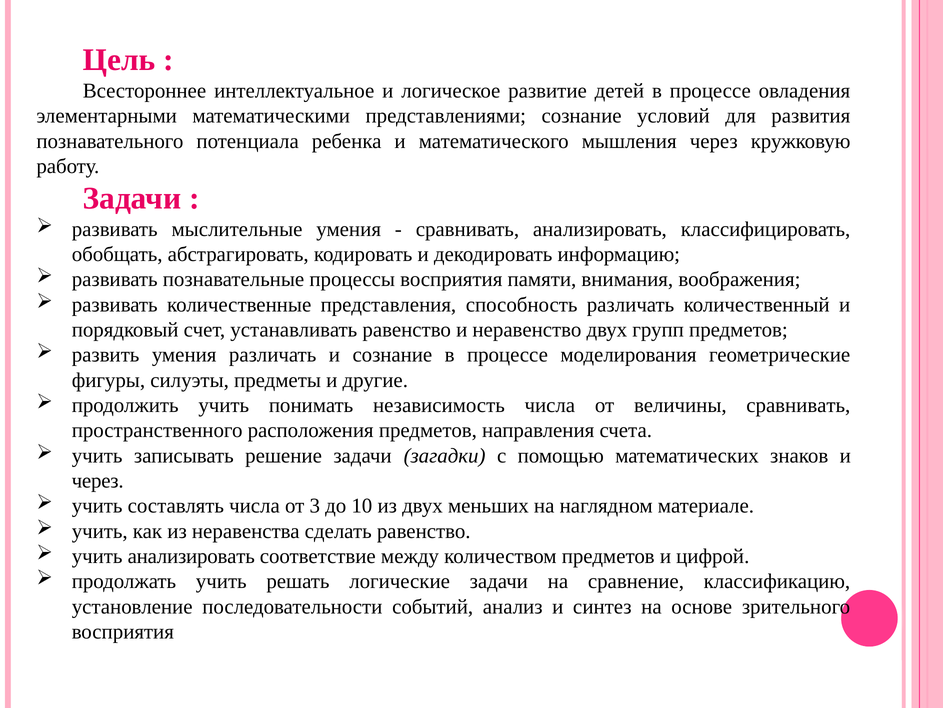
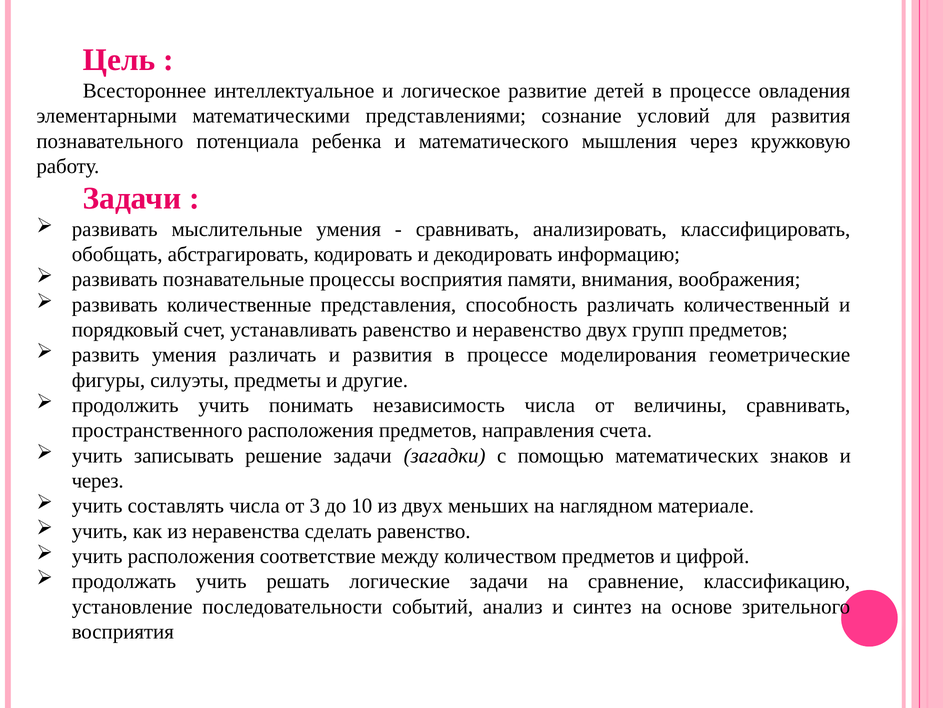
и сознание: сознание -> развития
учить анализировать: анализировать -> расположения
